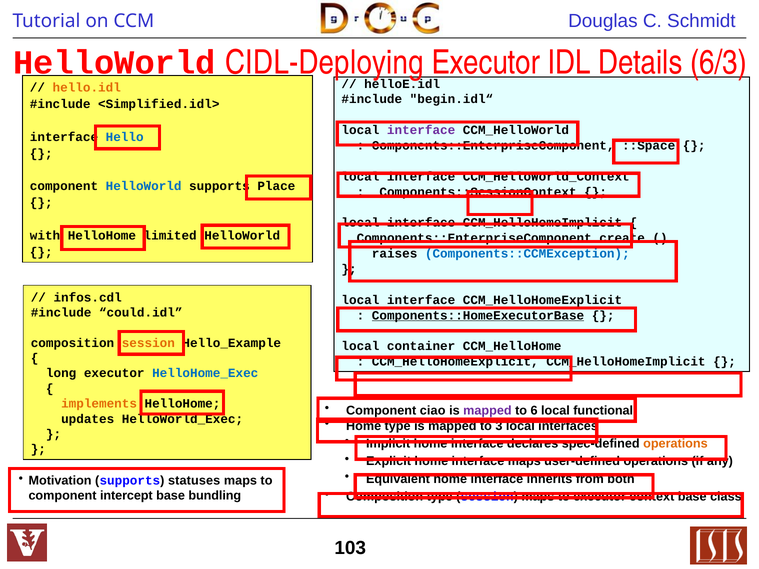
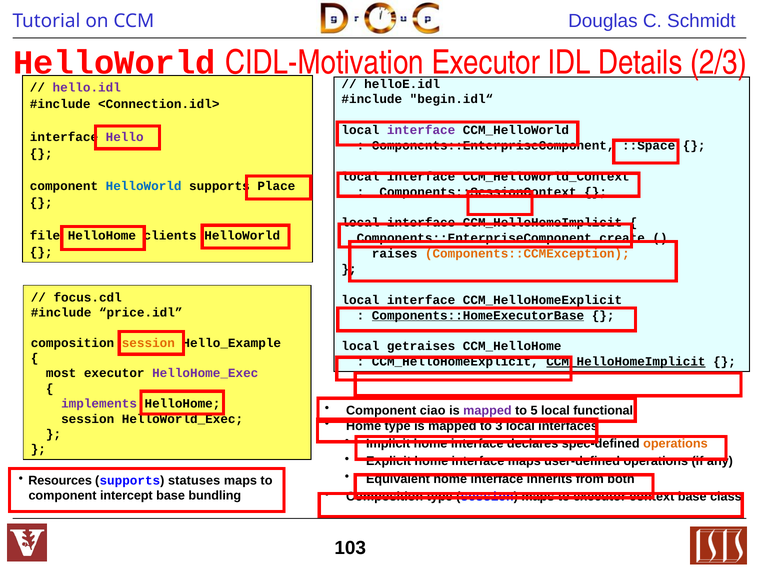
CIDL-Deploying: CIDL-Deploying -> CIDL-Motivation
6/3: 6/3 -> 2/3
hello.idl colour: orange -> purple
<Simplified.idl>: <Simplified.idl> -> <Connection.idl>
Hello colour: blue -> purple
with: with -> file
limited: limited -> clients
Components::CCMException colour: blue -> orange
infos.cdl: infos.cdl -> focus.cdl
could.idl: could.idl -> price.idl
container: container -> getraises
CCM_HelloHomeImplicit at (626, 362) underline: none -> present
long: long -> most
HelloHome_Exec colour: blue -> purple
implements colour: orange -> purple
6: 6 -> 5
updates at (88, 419): updates -> session
Motivation: Motivation -> Resources
